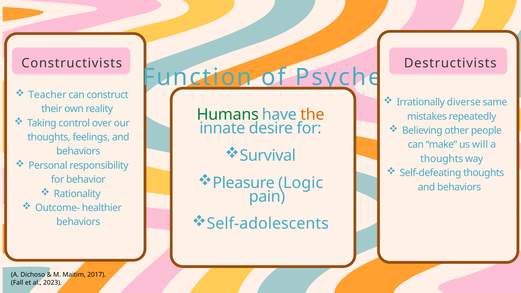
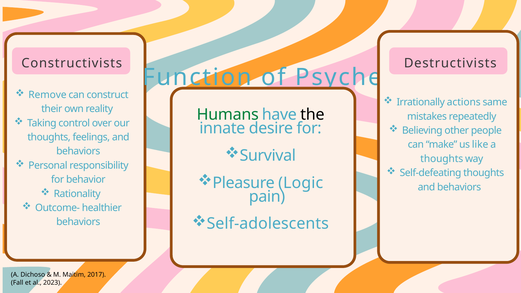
Teacher: Teacher -> Remove
diverse: diverse -> actions
the colour: orange -> black
will: will -> like
